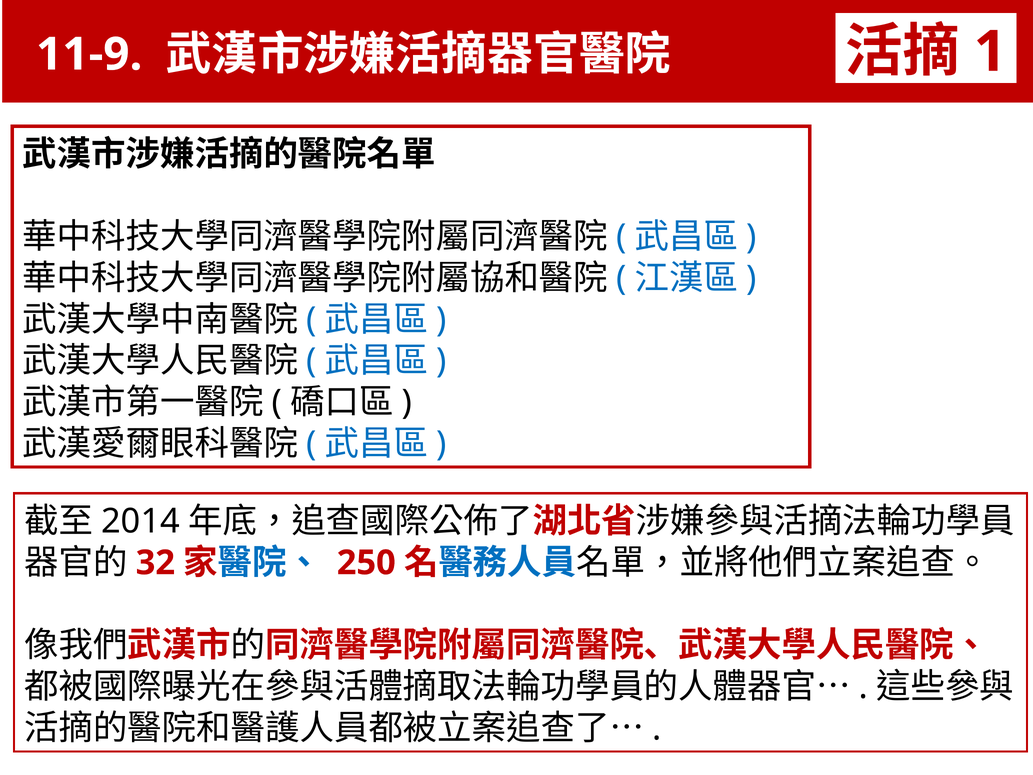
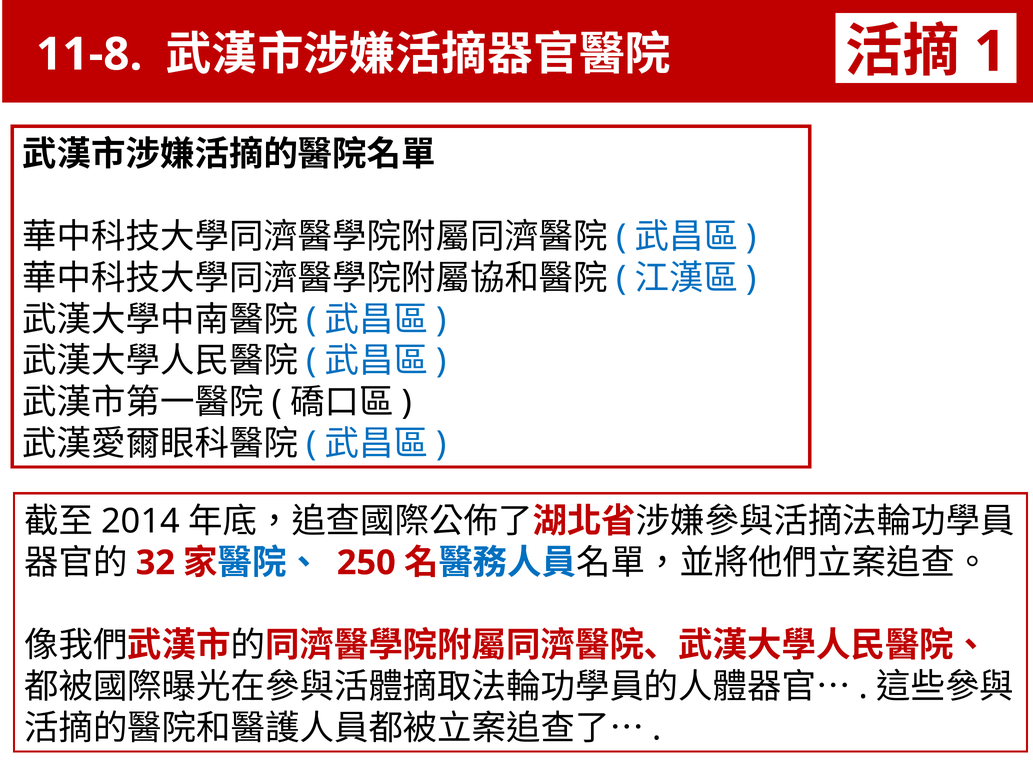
11-9: 11-9 -> 11-8
